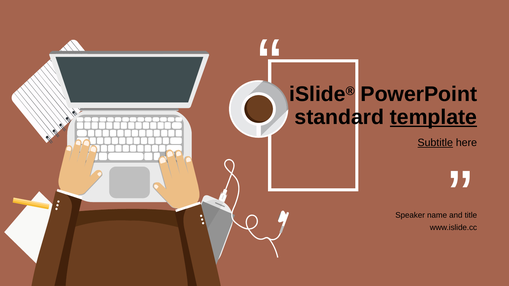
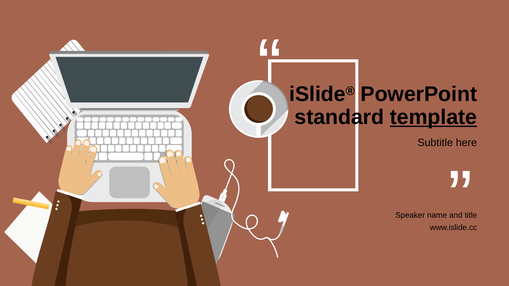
Subtitle underline: present -> none
